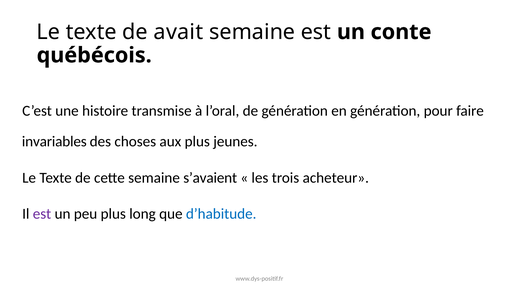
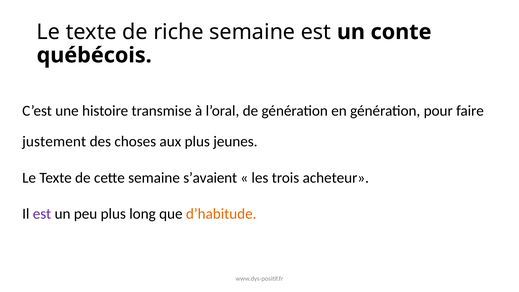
avait: avait -> riche
invariables: invariables -> justement
d’habitude colour: blue -> orange
